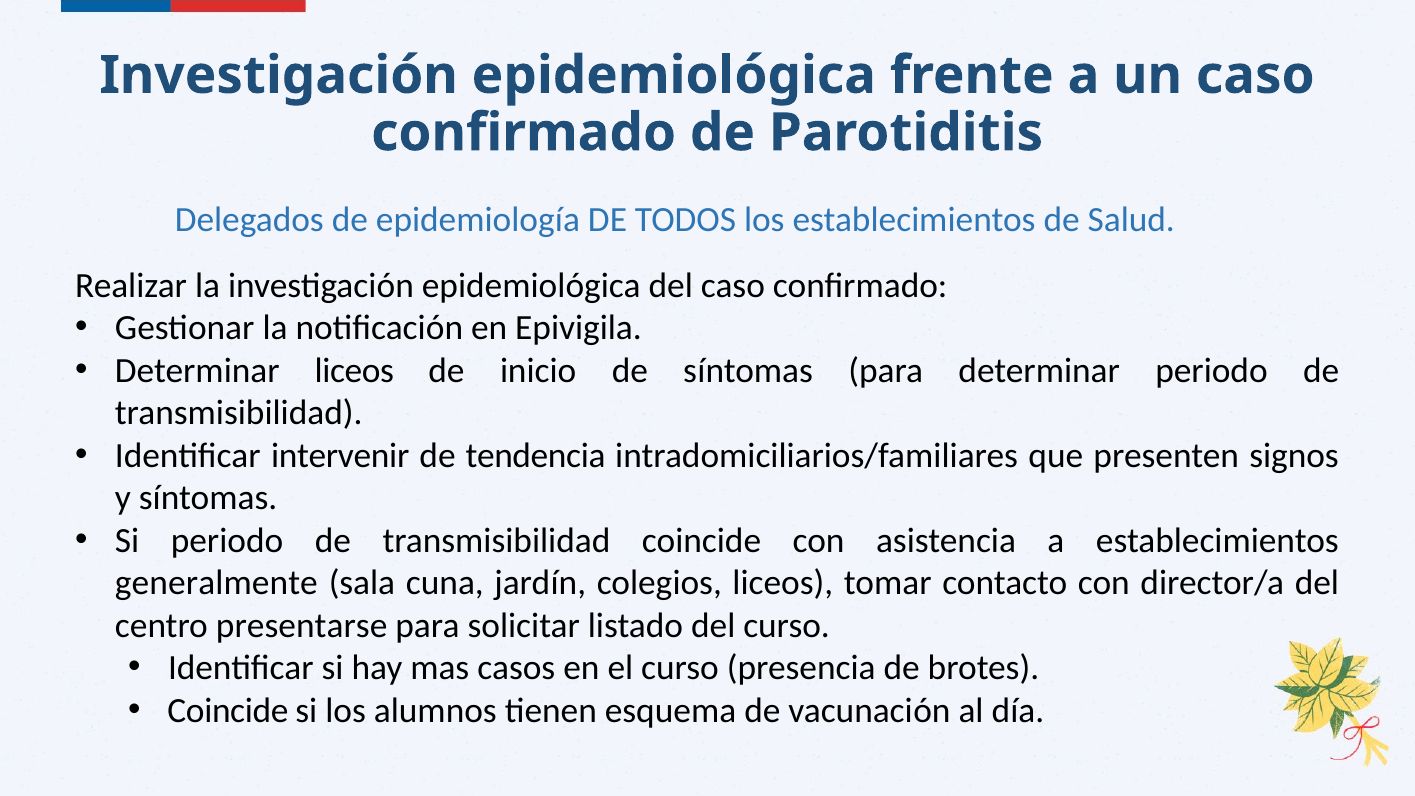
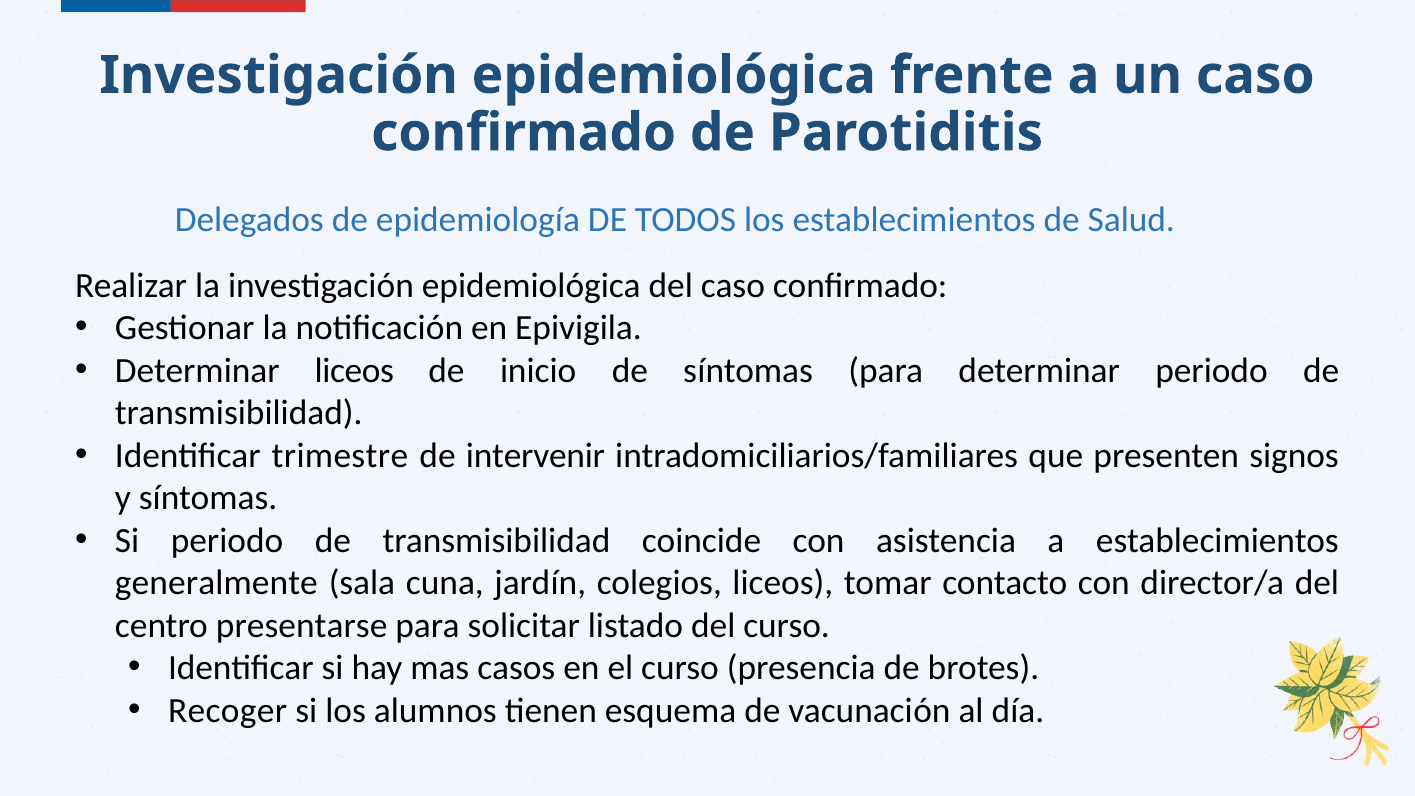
intervenir: intervenir -> trimestre
tendencia: tendencia -> intervenir
Coincide at (228, 710): Coincide -> Recoger
